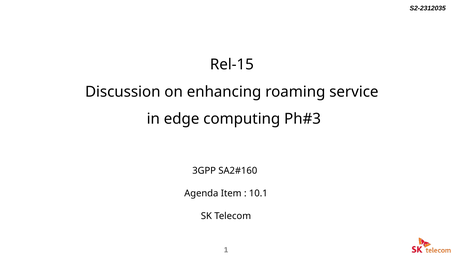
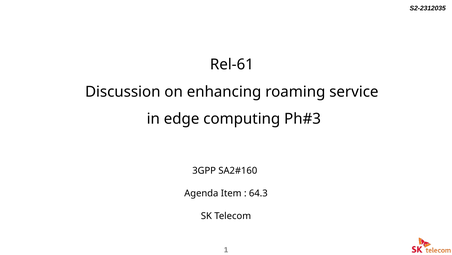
Rel-15: Rel-15 -> Rel-61
10.1: 10.1 -> 64.3
